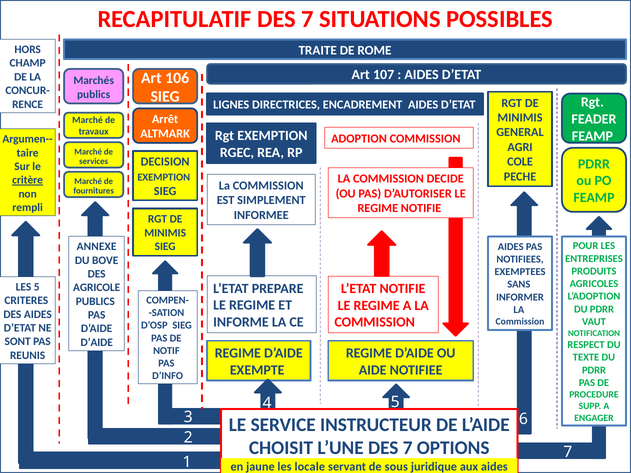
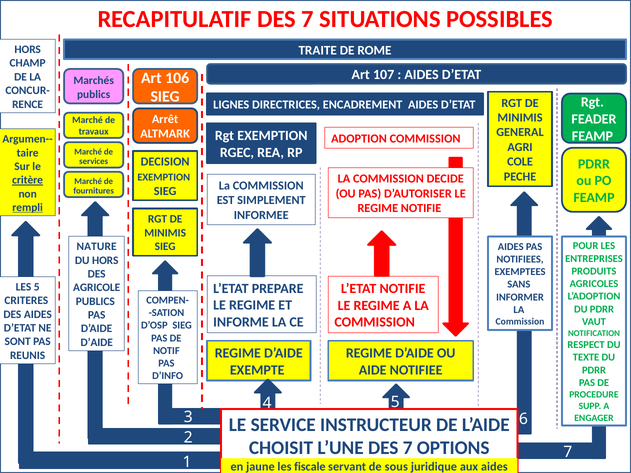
rempli underline: none -> present
ANNEXE: ANNEXE -> NATURE
DU BOVE: BOVE -> HORS
locale: locale -> fiscale
